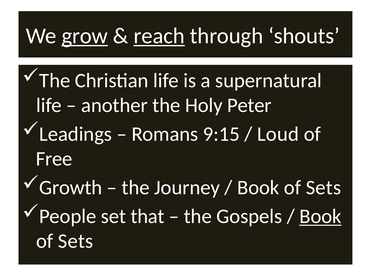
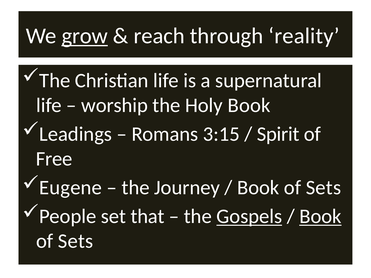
reach underline: present -> none
shouts: shouts -> reality
another: another -> worship
Holy Peter: Peter -> Book
9:15: 9:15 -> 3:15
Loud: Loud -> Spirit
Growth: Growth -> Eugene
Gospels underline: none -> present
